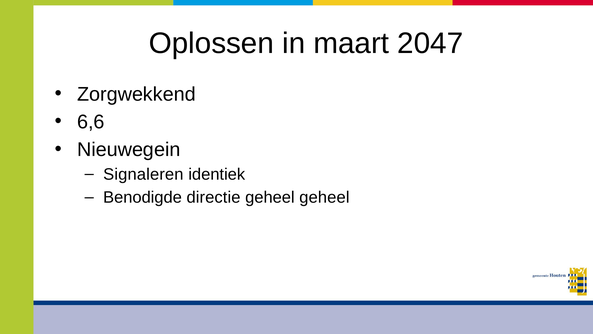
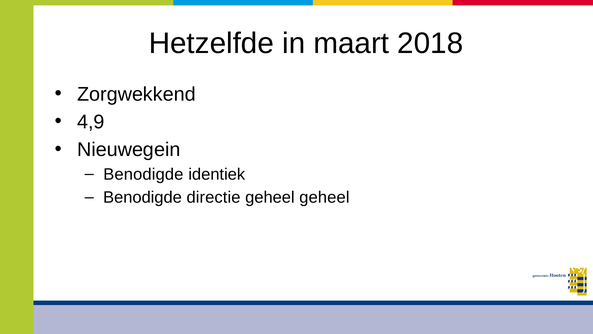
Oplossen: Oplossen -> Hetzelfde
2047: 2047 -> 2018
6,6: 6,6 -> 4,9
Signaleren at (143, 174): Signaleren -> Benodigde
